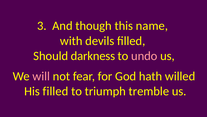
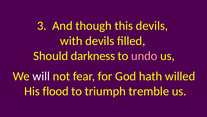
this name: name -> devils
will colour: pink -> white
His filled: filled -> flood
